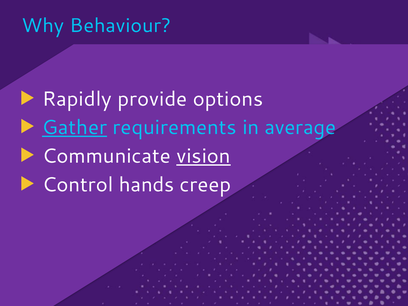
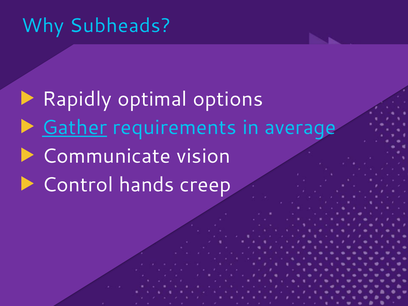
Behaviour: Behaviour -> Subheads
provide: provide -> optimal
vision underline: present -> none
